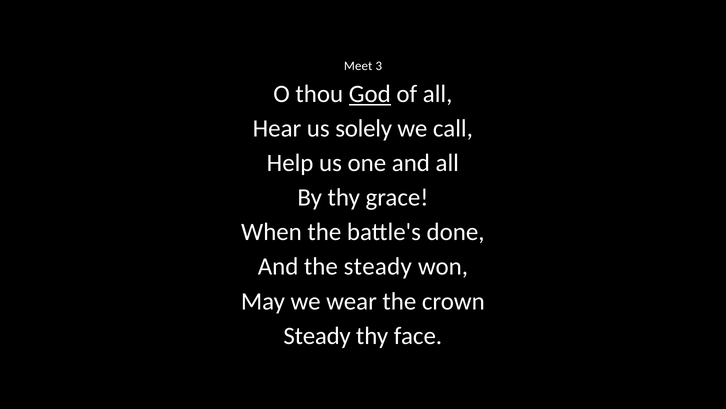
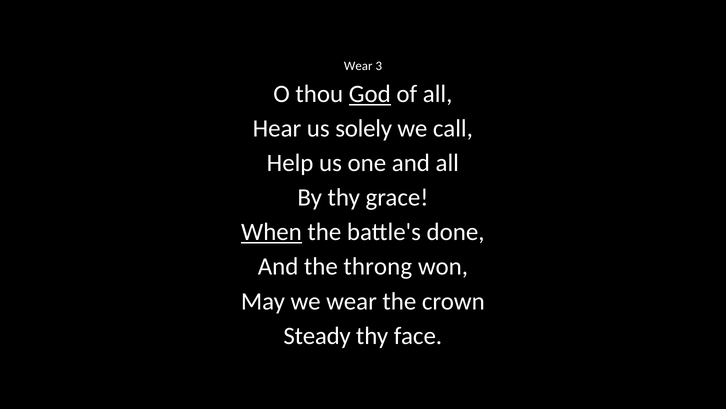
Meet at (358, 66): Meet -> Wear
When underline: none -> present
the steady: steady -> throng
